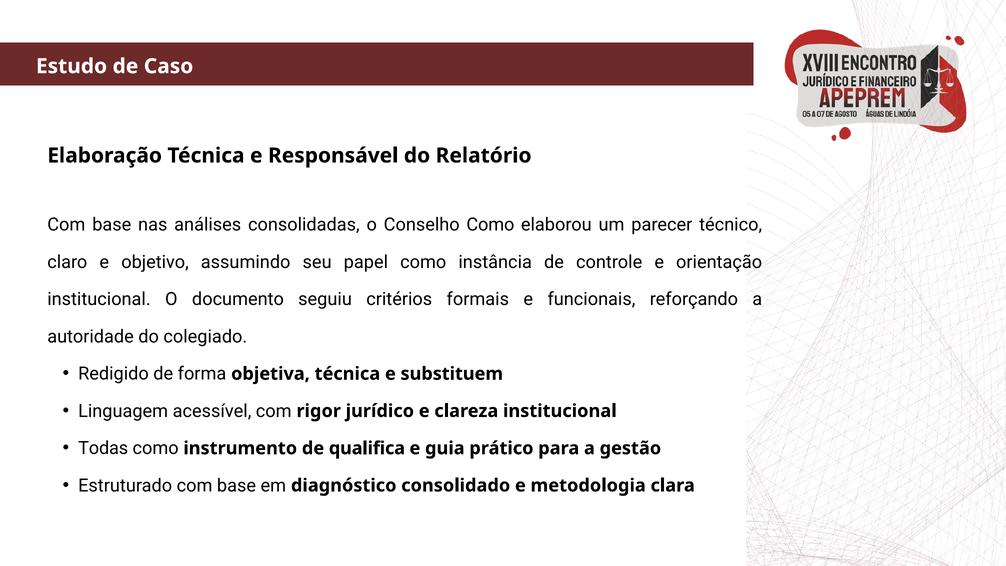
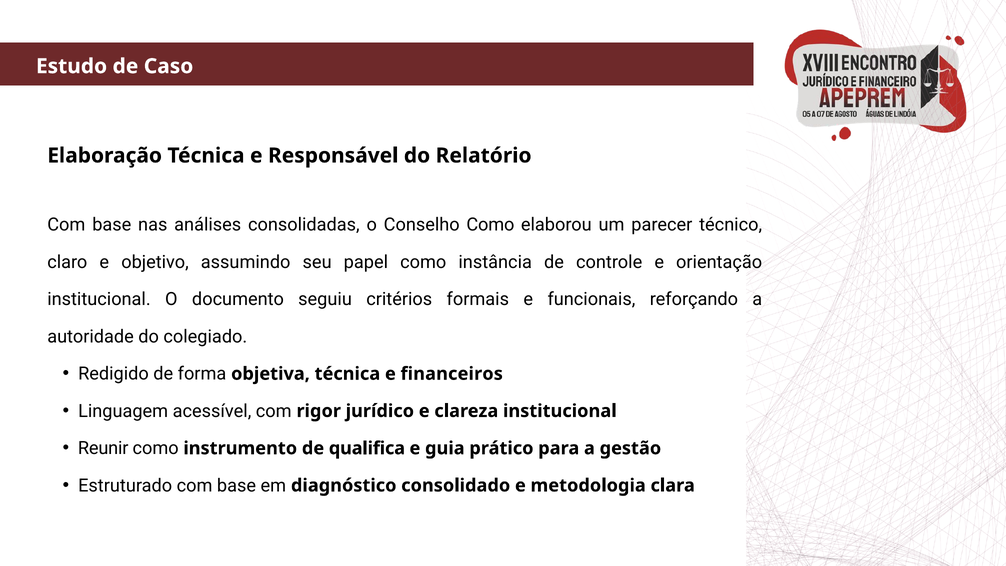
substituem: substituem -> financeiros
Todas: Todas -> Reunir
